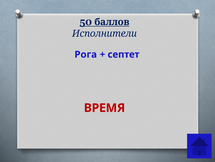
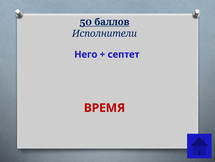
Рога: Рога -> Него
